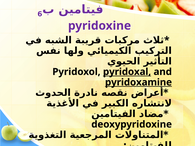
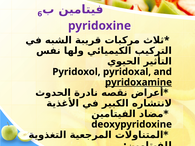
pyridoxal underline: present -> none
